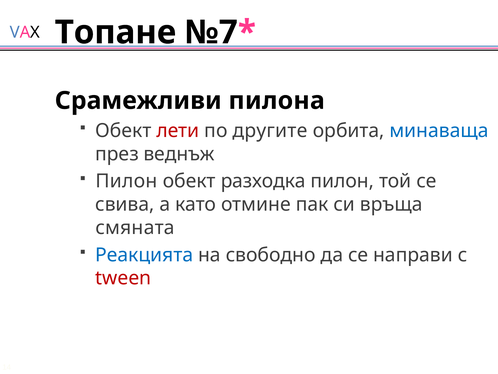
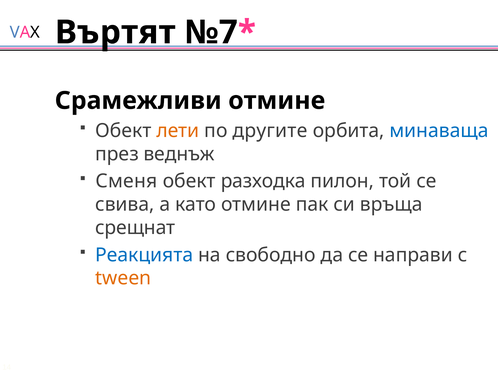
Топане: Топане -> Въртят
Срамежливи пилона: пилона -> отмине
лети colour: red -> orange
Пилон at (126, 181): Пилон -> Сменя
смяната: смяната -> срещнат
tween colour: red -> orange
